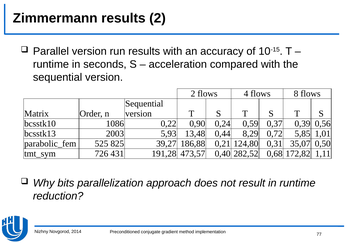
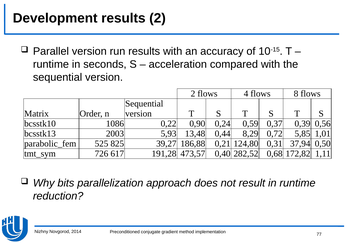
Zimmermann: Zimmermann -> Development
35,07: 35,07 -> 37,94
431: 431 -> 617
